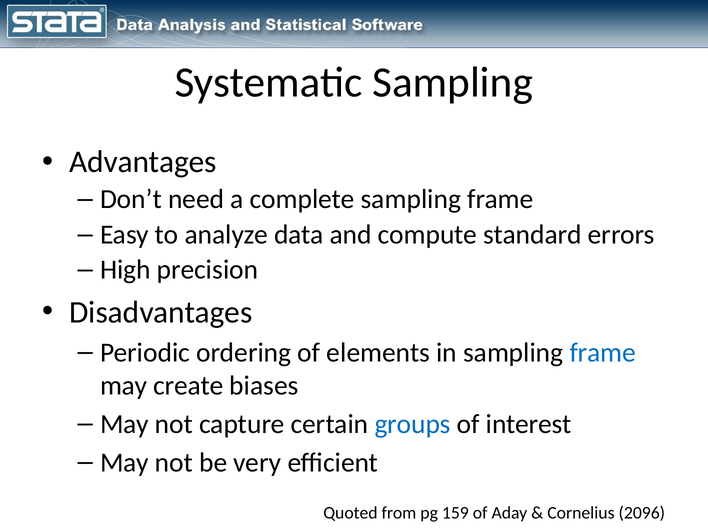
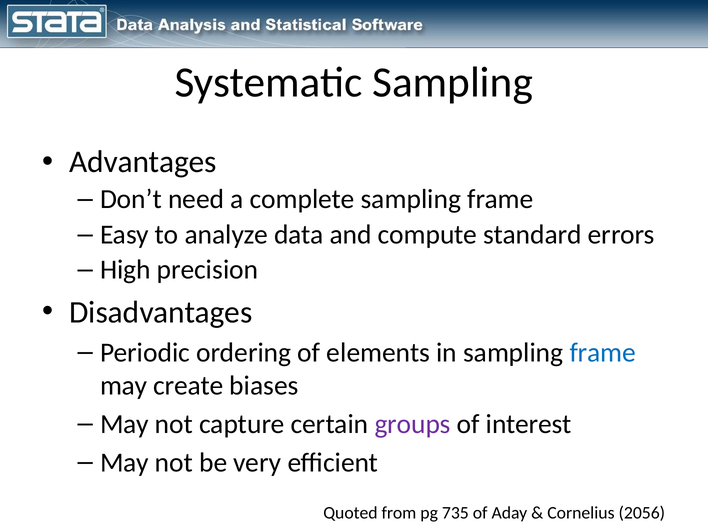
groups colour: blue -> purple
159: 159 -> 735
2096: 2096 -> 2056
